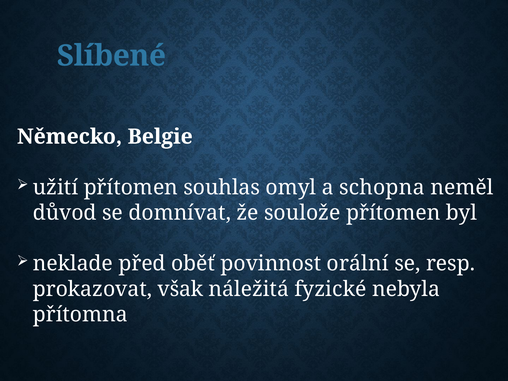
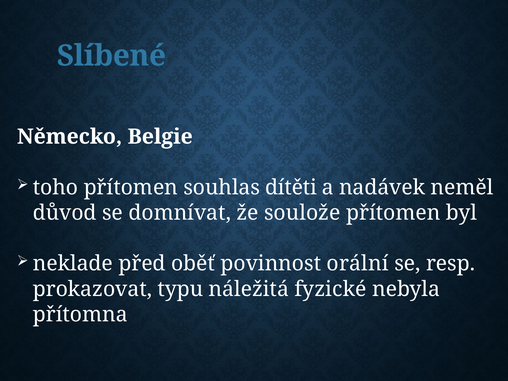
užití: užití -> toho
omyl: omyl -> dítěti
schopna: schopna -> nadávek
však: však -> typu
